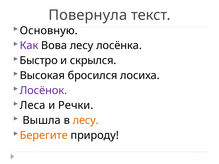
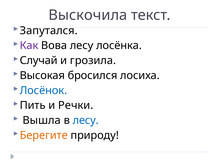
Повернула: Повернула -> Выскочила
Основную: Основную -> Запутался
Быстро: Быстро -> Случай
скрылся: скрылся -> грозила
Лосёнок colour: purple -> blue
Леса: Леса -> Пить
лесу at (86, 120) colour: orange -> blue
